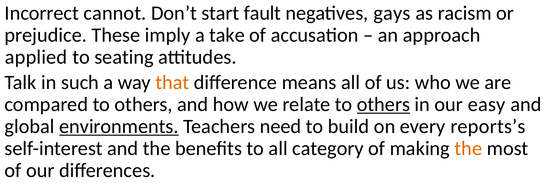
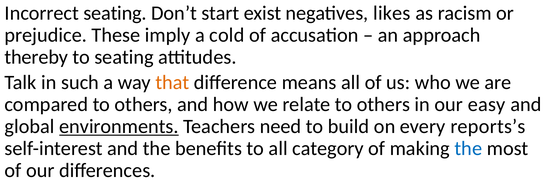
Incorrect cannot: cannot -> seating
fault: fault -> exist
gays: gays -> likes
take: take -> cold
applied: applied -> thereby
others at (383, 104) underline: present -> none
the at (468, 148) colour: orange -> blue
